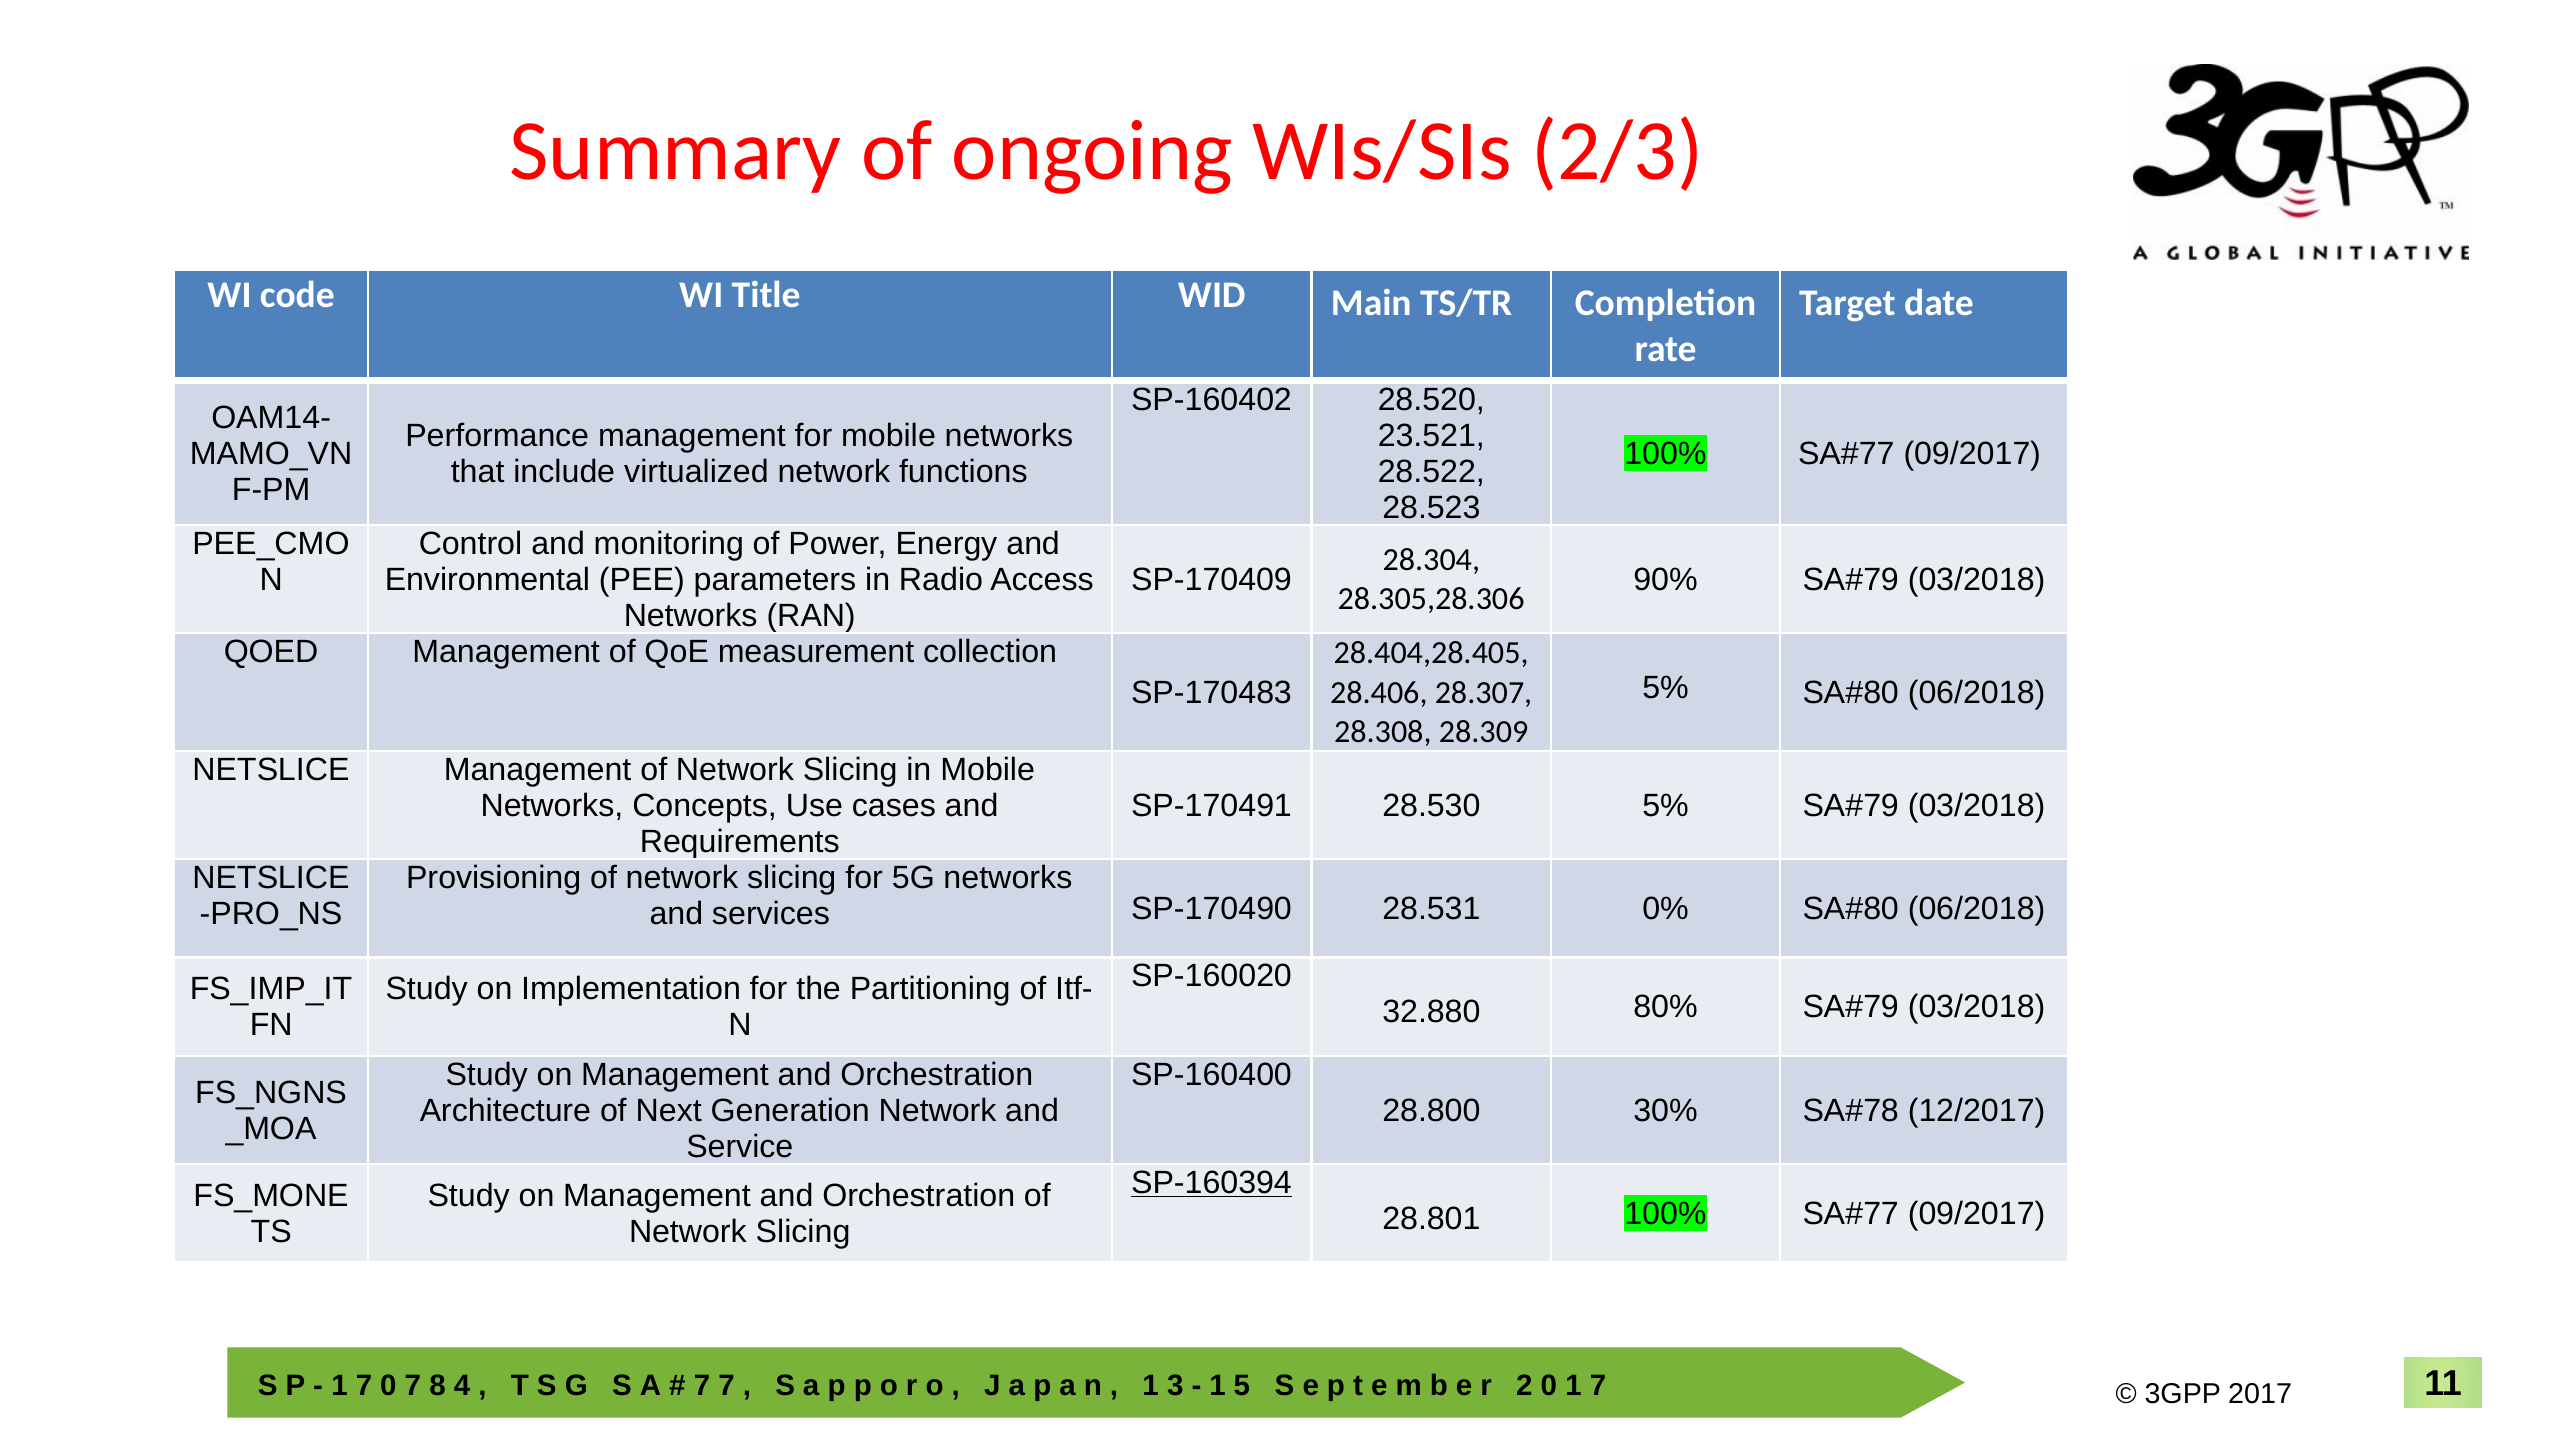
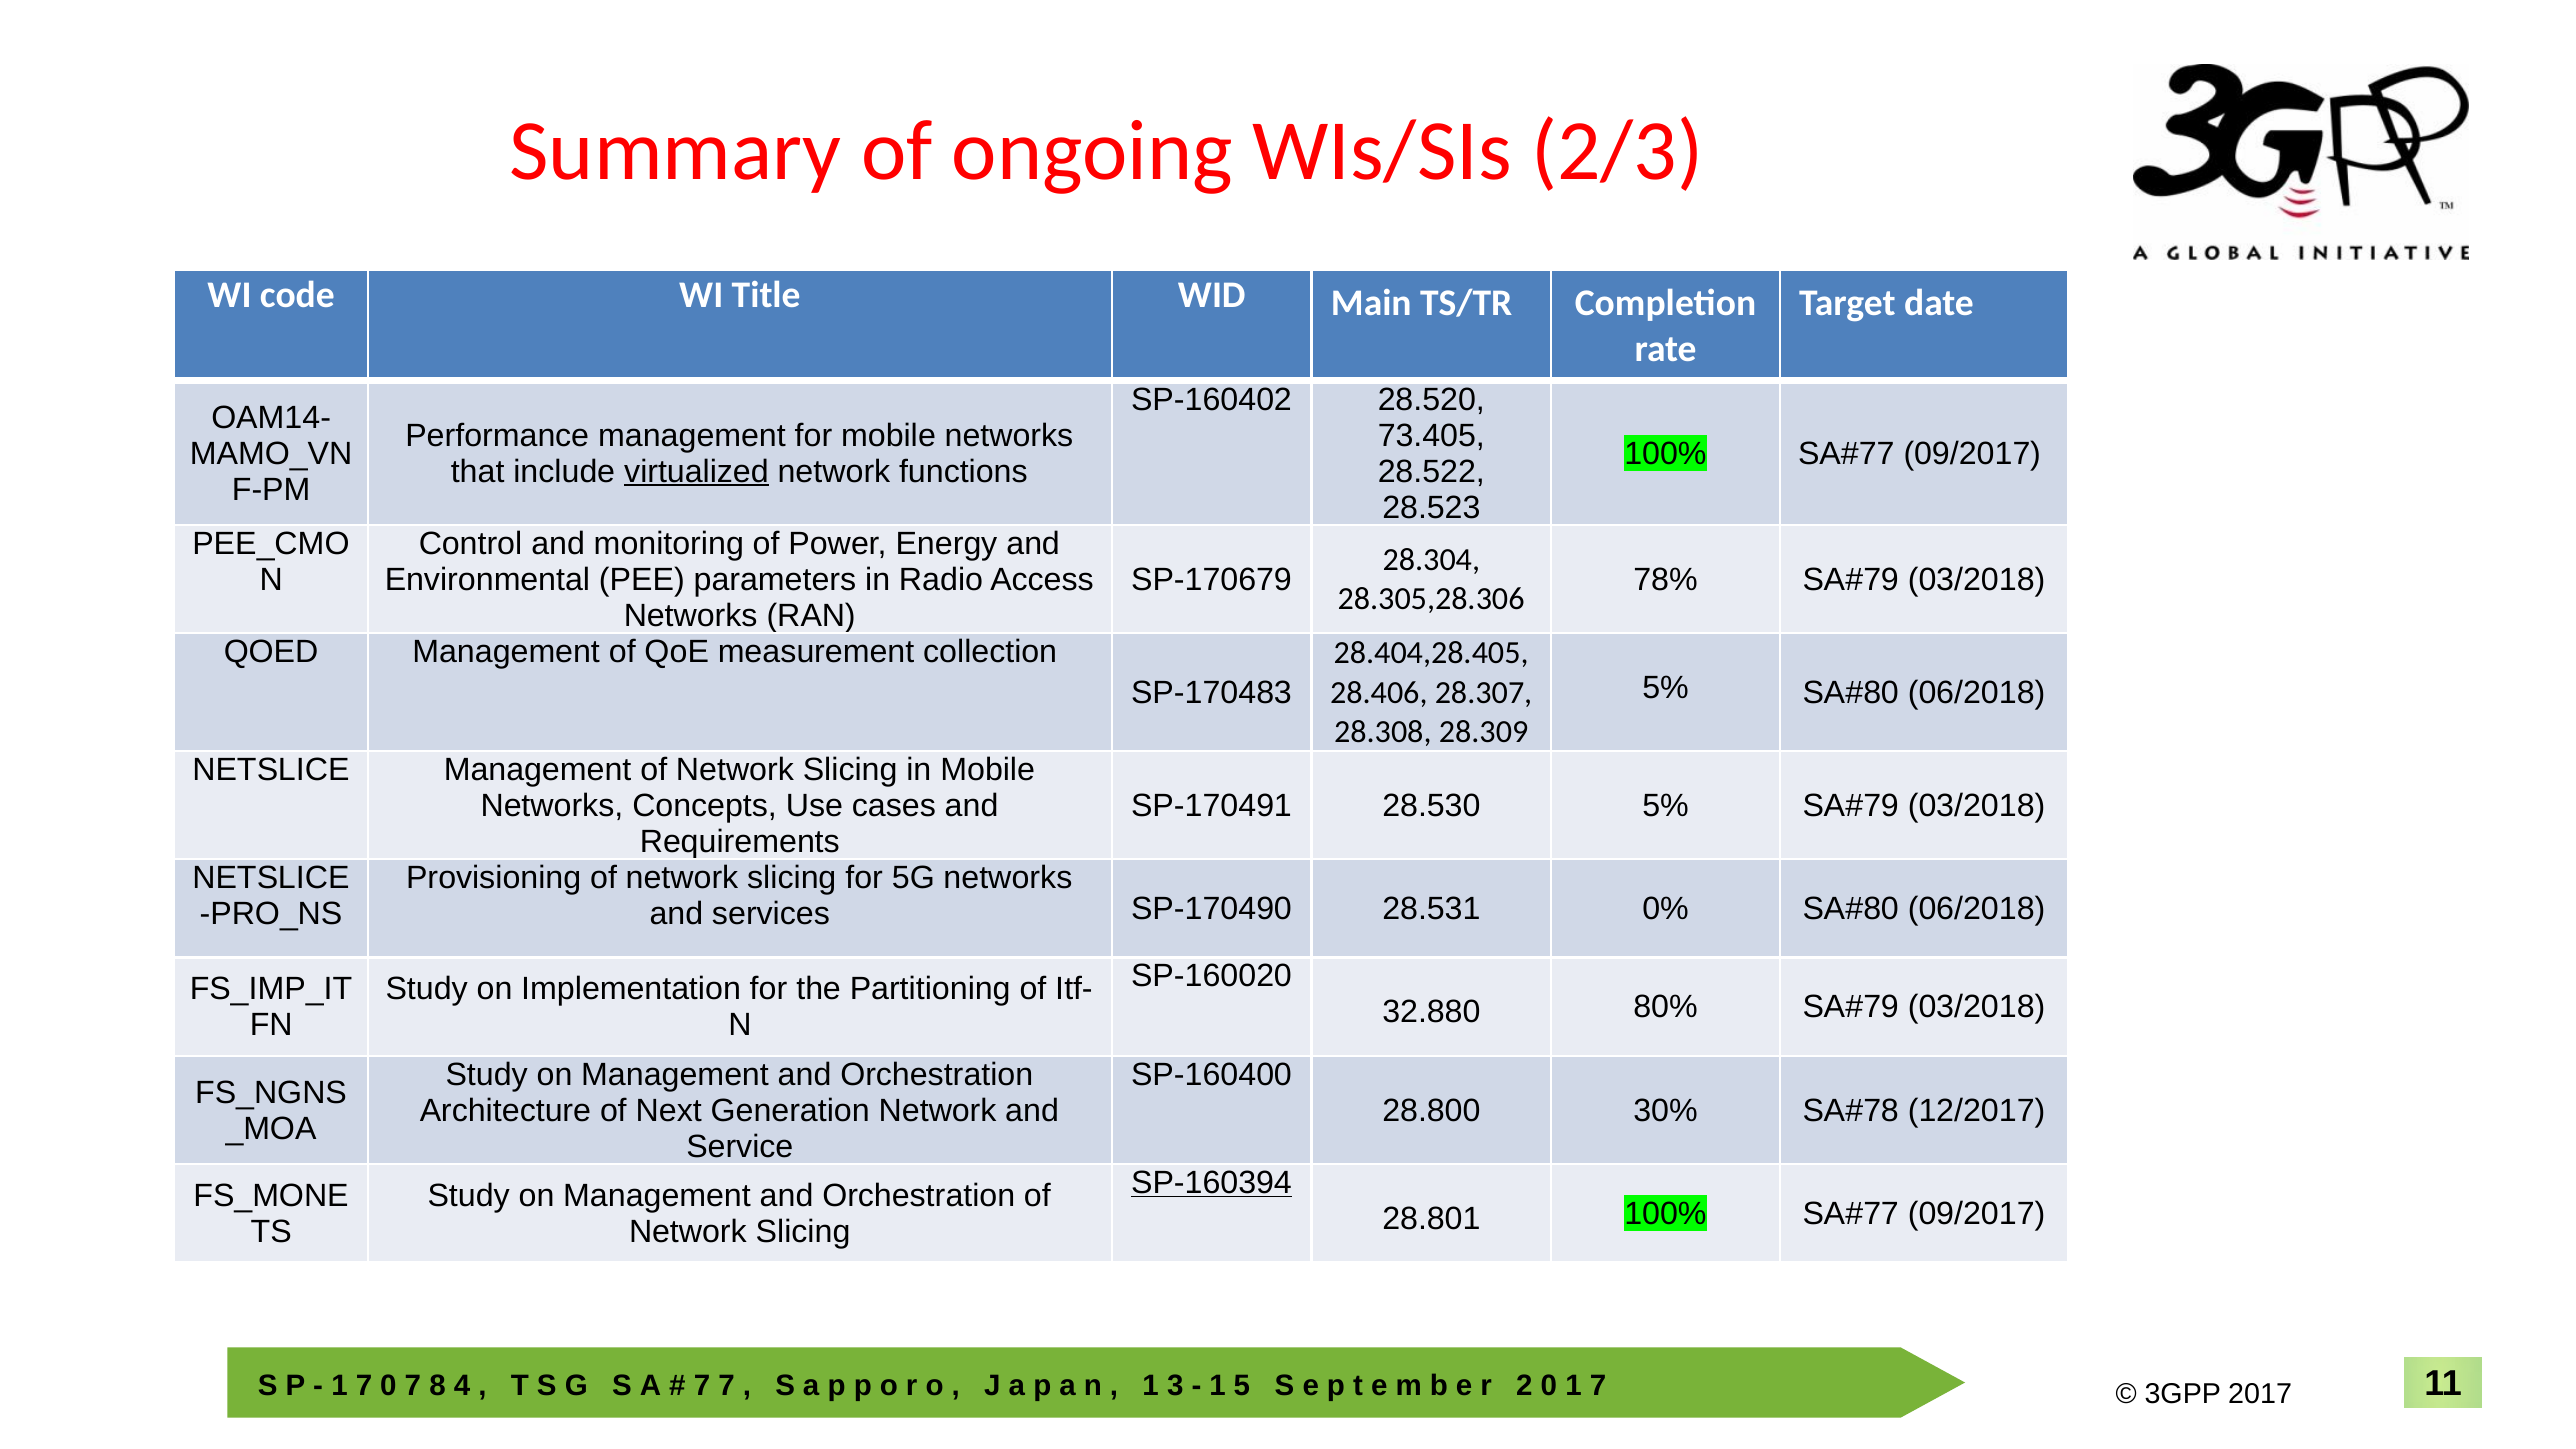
23.521: 23.521 -> 73.405
virtualized underline: none -> present
SP-170409: SP-170409 -> SP-170679
90%: 90% -> 78%
